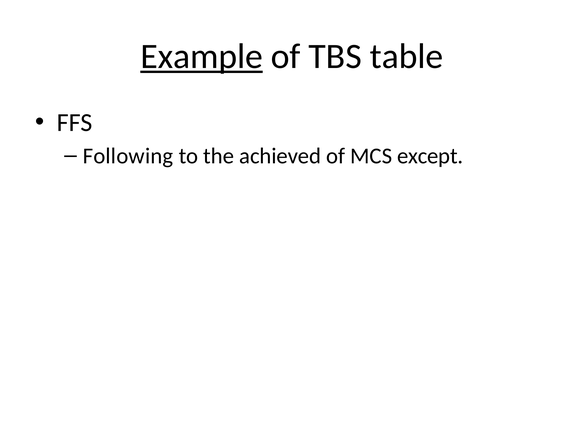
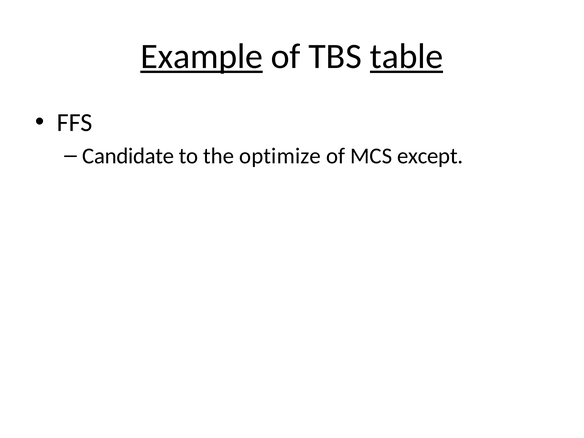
table underline: none -> present
Following: Following -> Candidate
achieved: achieved -> optimize
